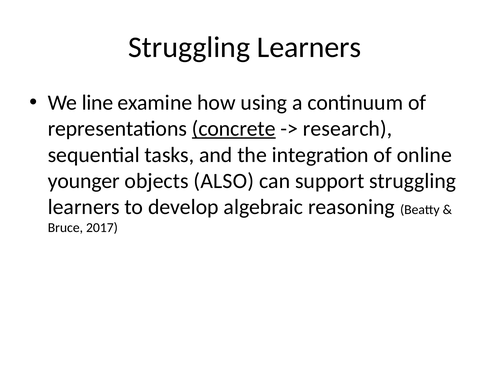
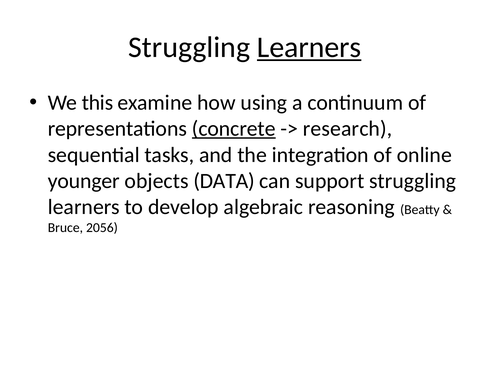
Learners at (309, 47) underline: none -> present
line: line -> this
ALSO: ALSO -> DATA
2017: 2017 -> 2056
